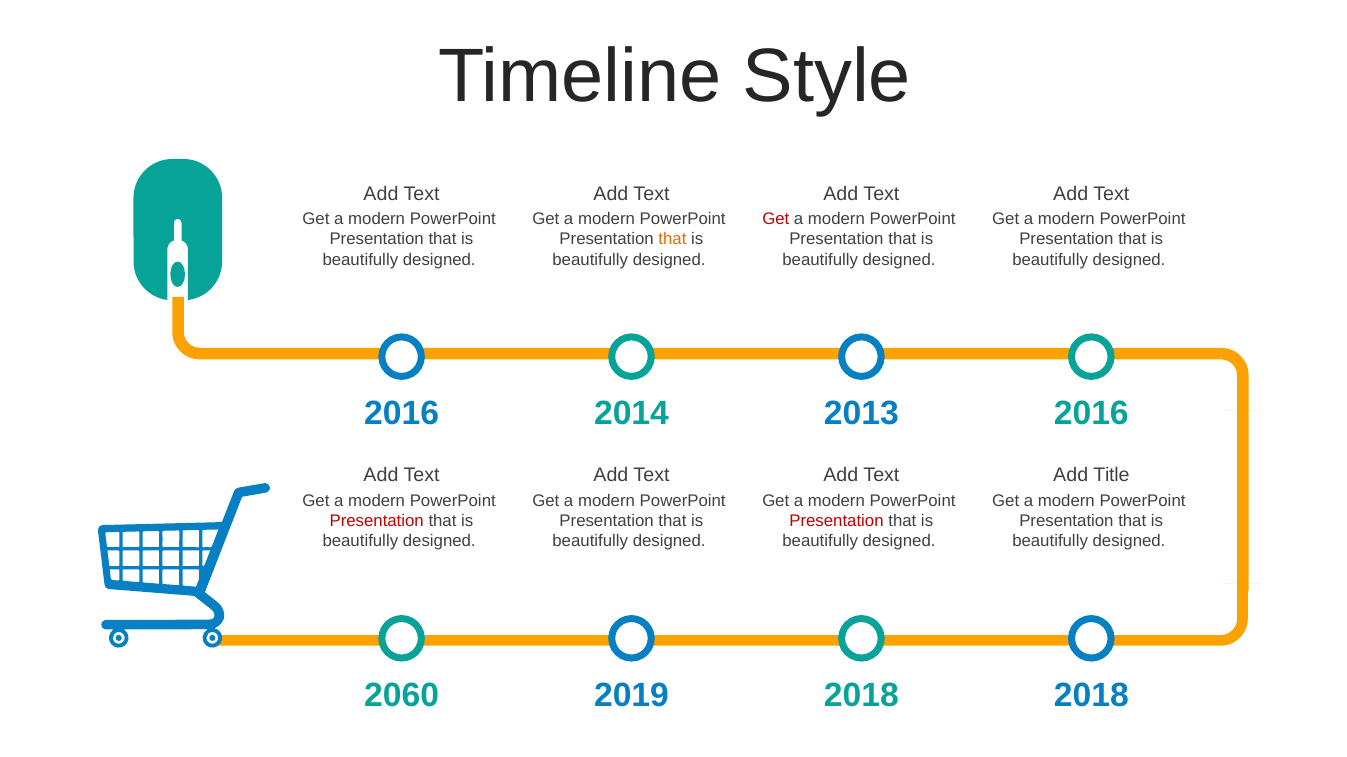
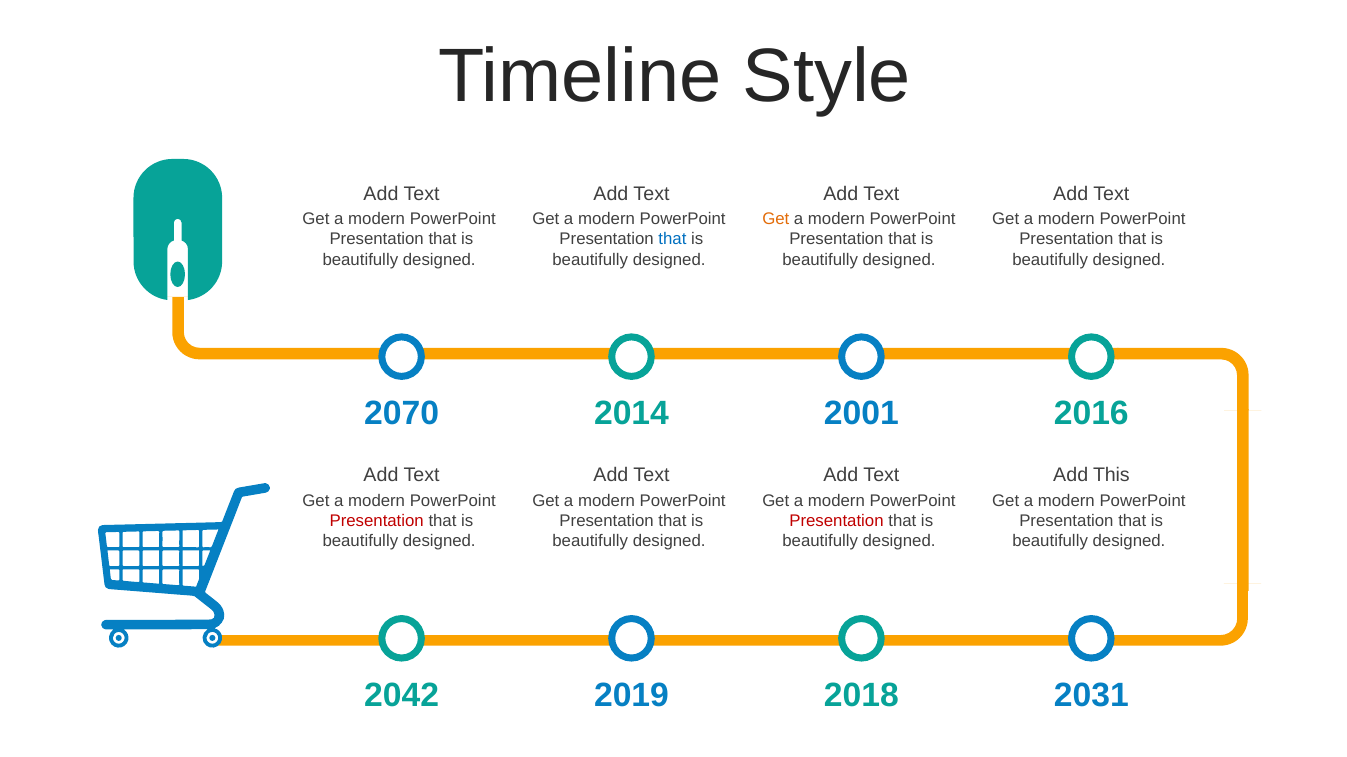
Get at (776, 219) colour: red -> orange
that at (672, 240) colour: orange -> blue
2016 at (402, 414): 2016 -> 2070
2013: 2013 -> 2001
Title: Title -> This
2060: 2060 -> 2042
2018 2018: 2018 -> 2031
